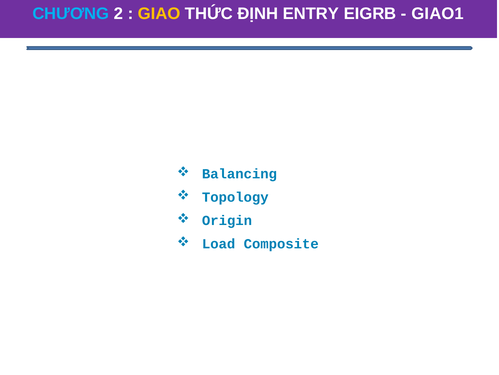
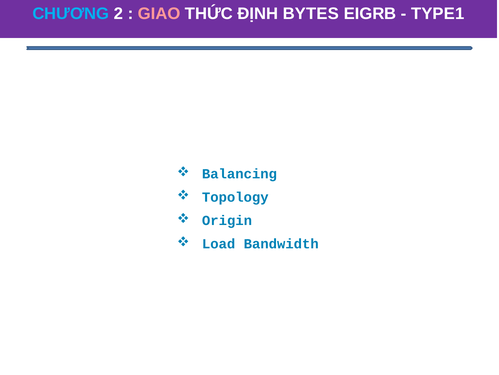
GIAO colour: yellow -> pink
ENTRY: ENTRY -> BYTES
GIAO1: GIAO1 -> TYPE1
Composite: Composite -> Bandwidth
